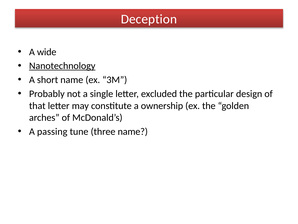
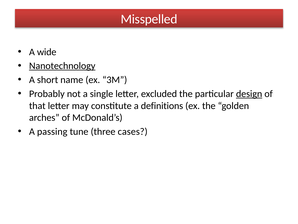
Deception: Deception -> Misspelled
design underline: none -> present
ownership: ownership -> definitions
three name: name -> cases
